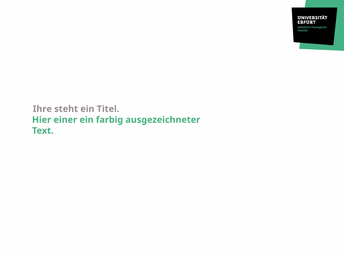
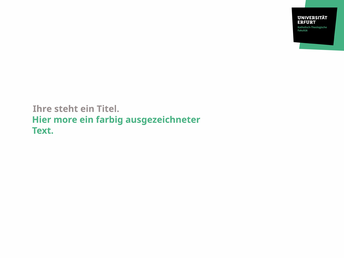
einer: einer -> more
